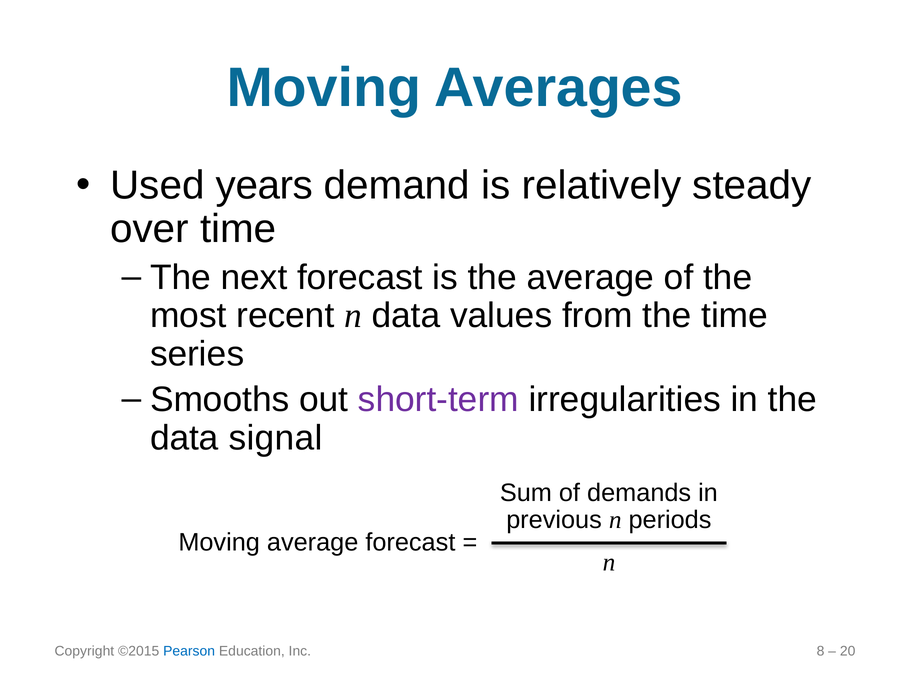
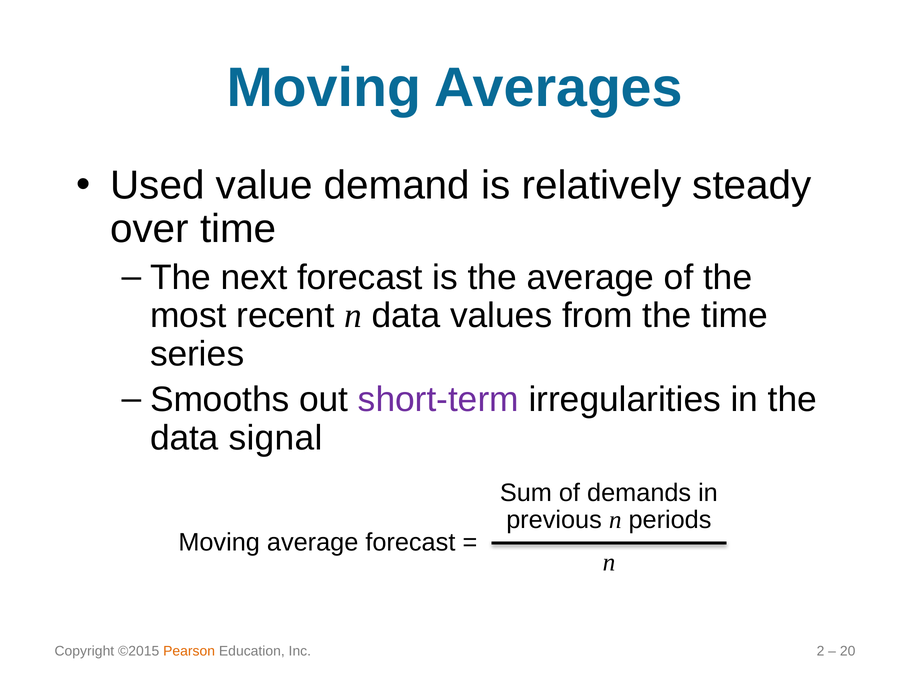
years: years -> value
Pearson colour: blue -> orange
8: 8 -> 2
